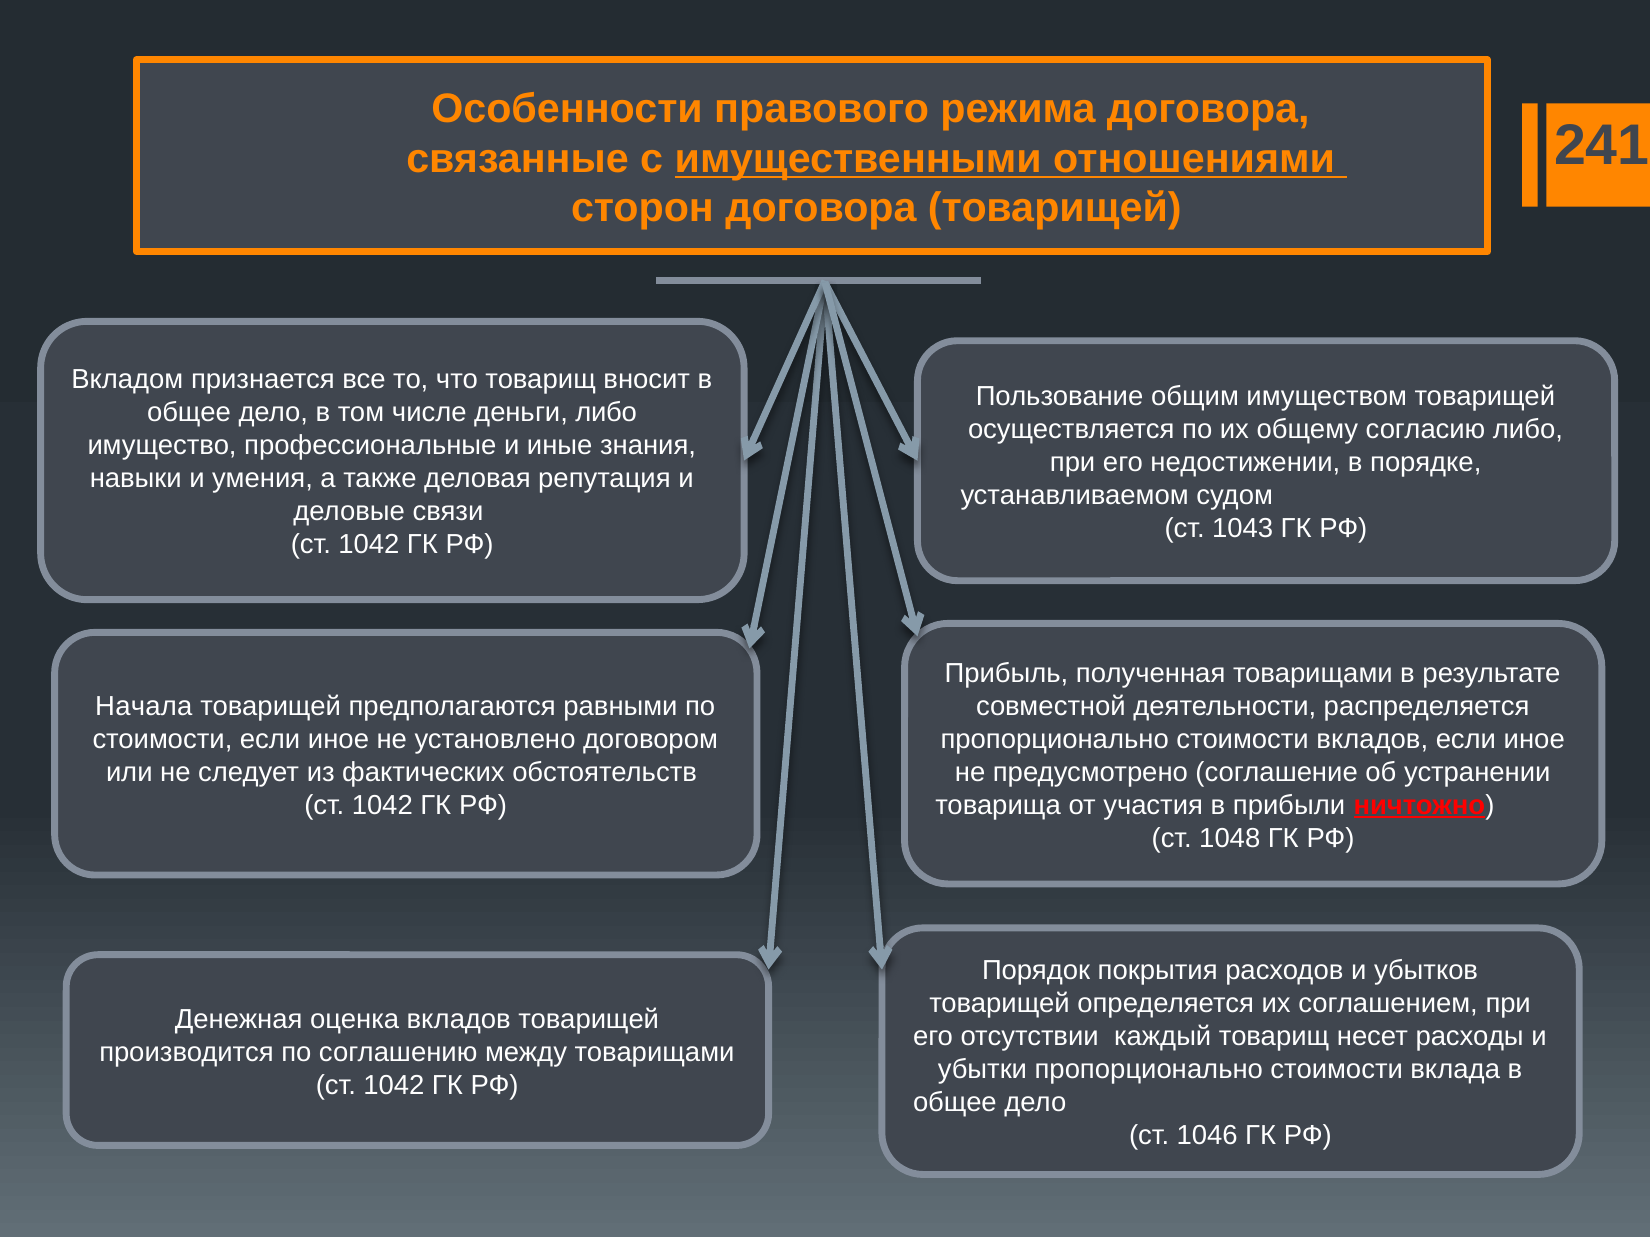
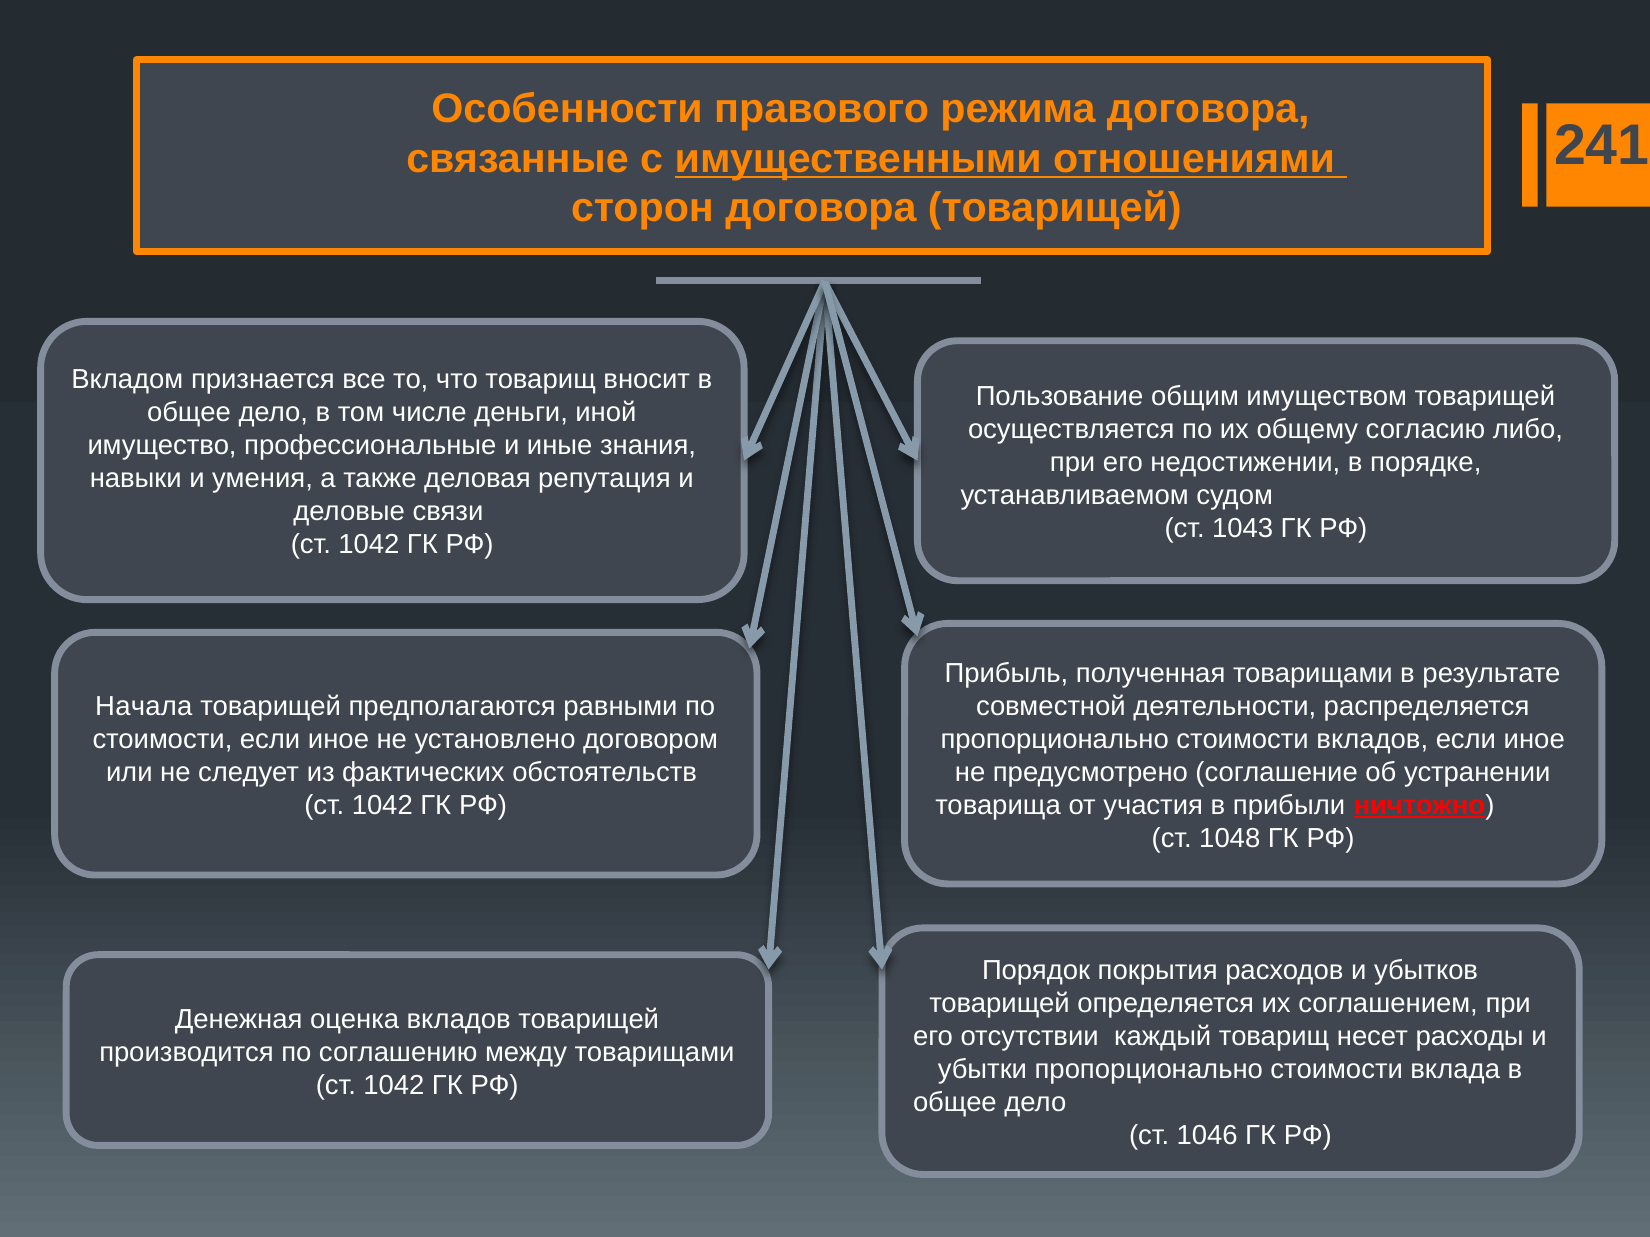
деньги либо: либо -> иной
